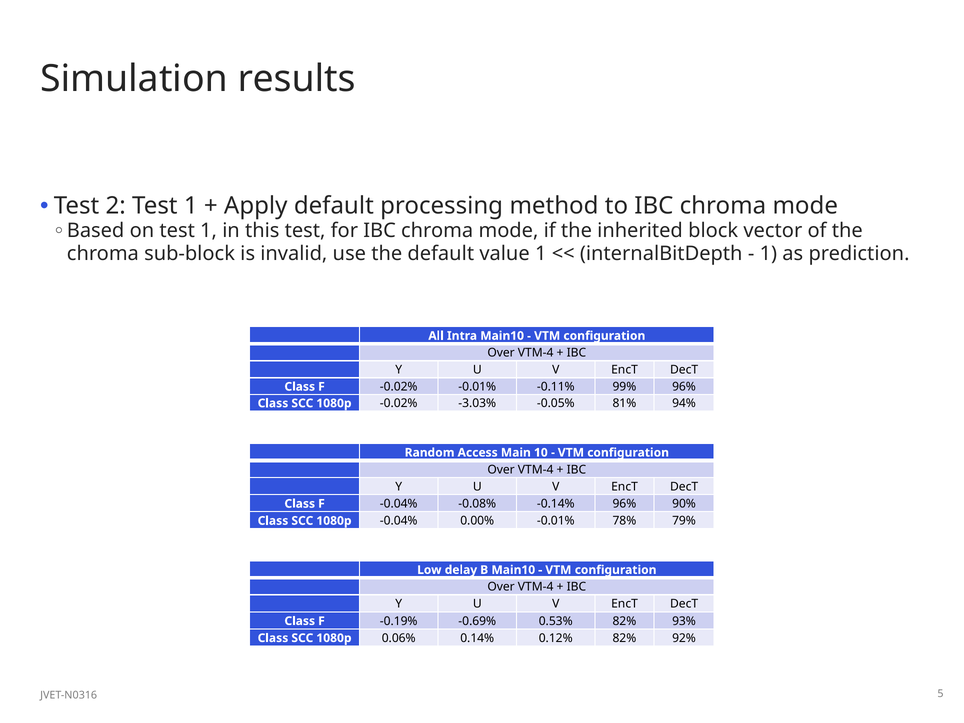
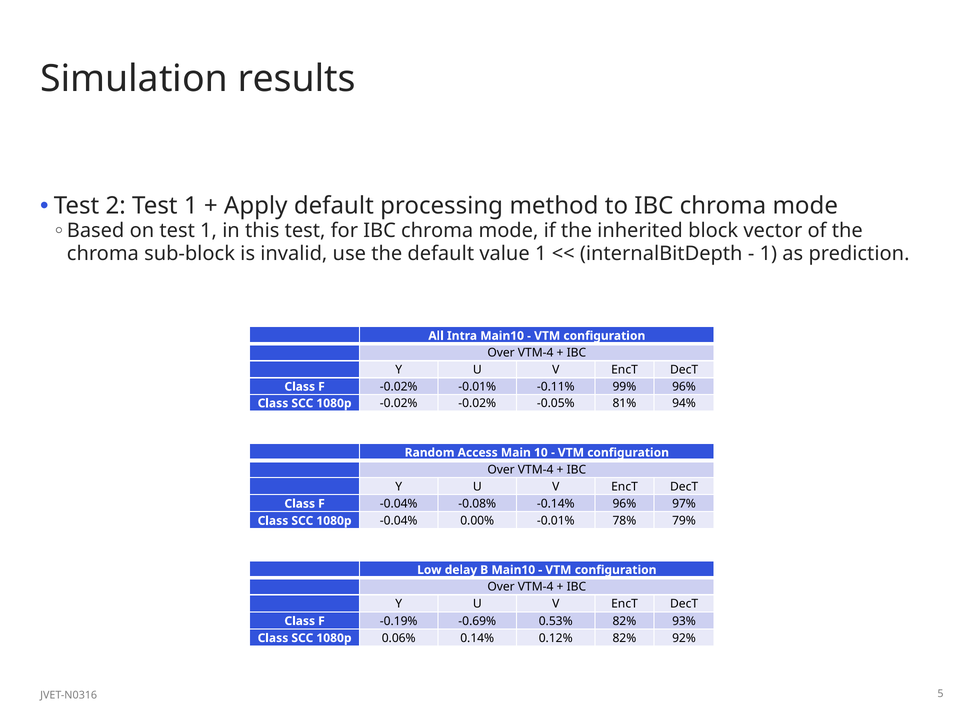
-0.02% -3.03%: -3.03% -> -0.02%
90%: 90% -> 97%
